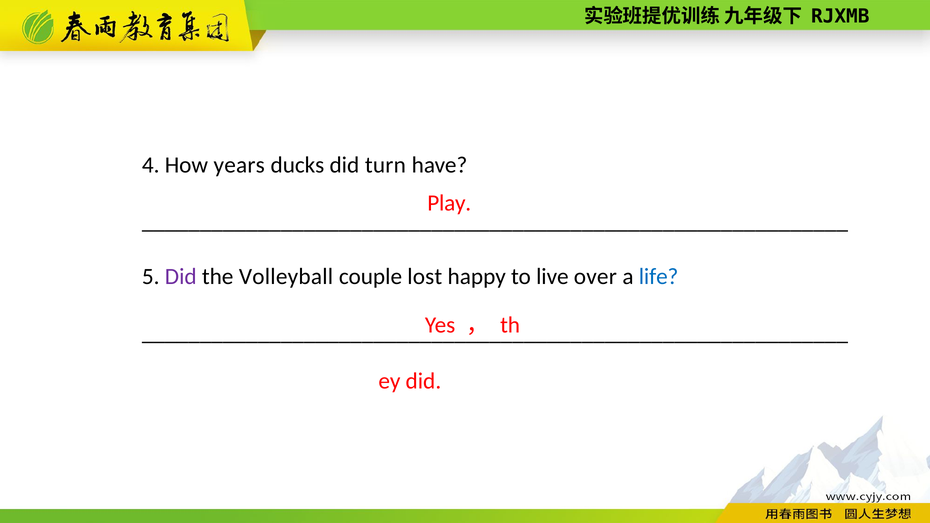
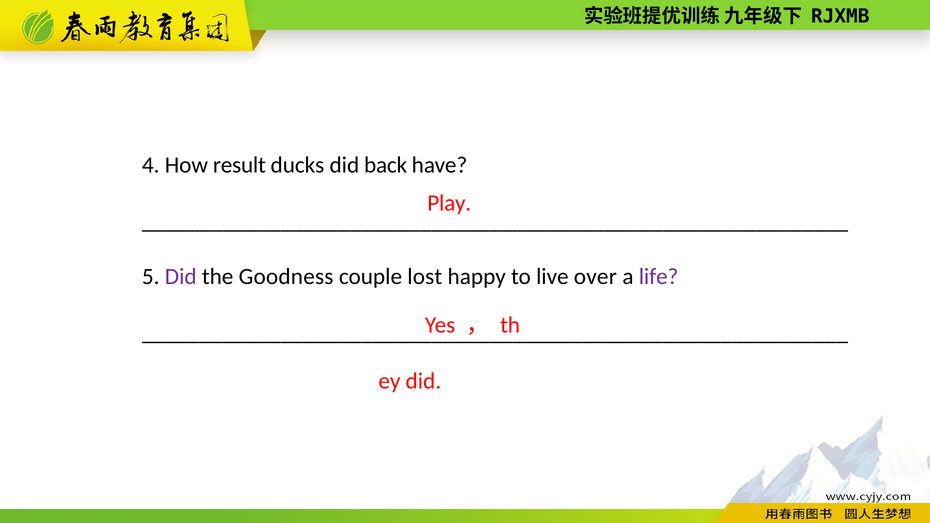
years: years -> result
turn: turn -> back
Volleyball: Volleyball -> Goodness
life colour: blue -> purple
